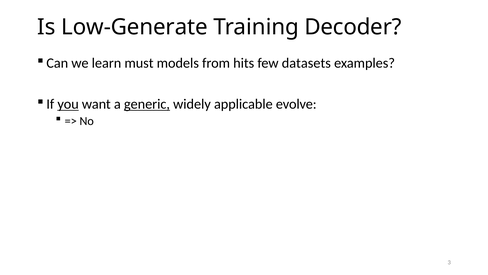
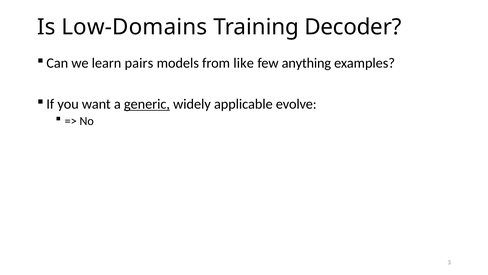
Low-Generate: Low-Generate -> Low-Domains
must: must -> pairs
hits: hits -> like
datasets: datasets -> anything
you underline: present -> none
